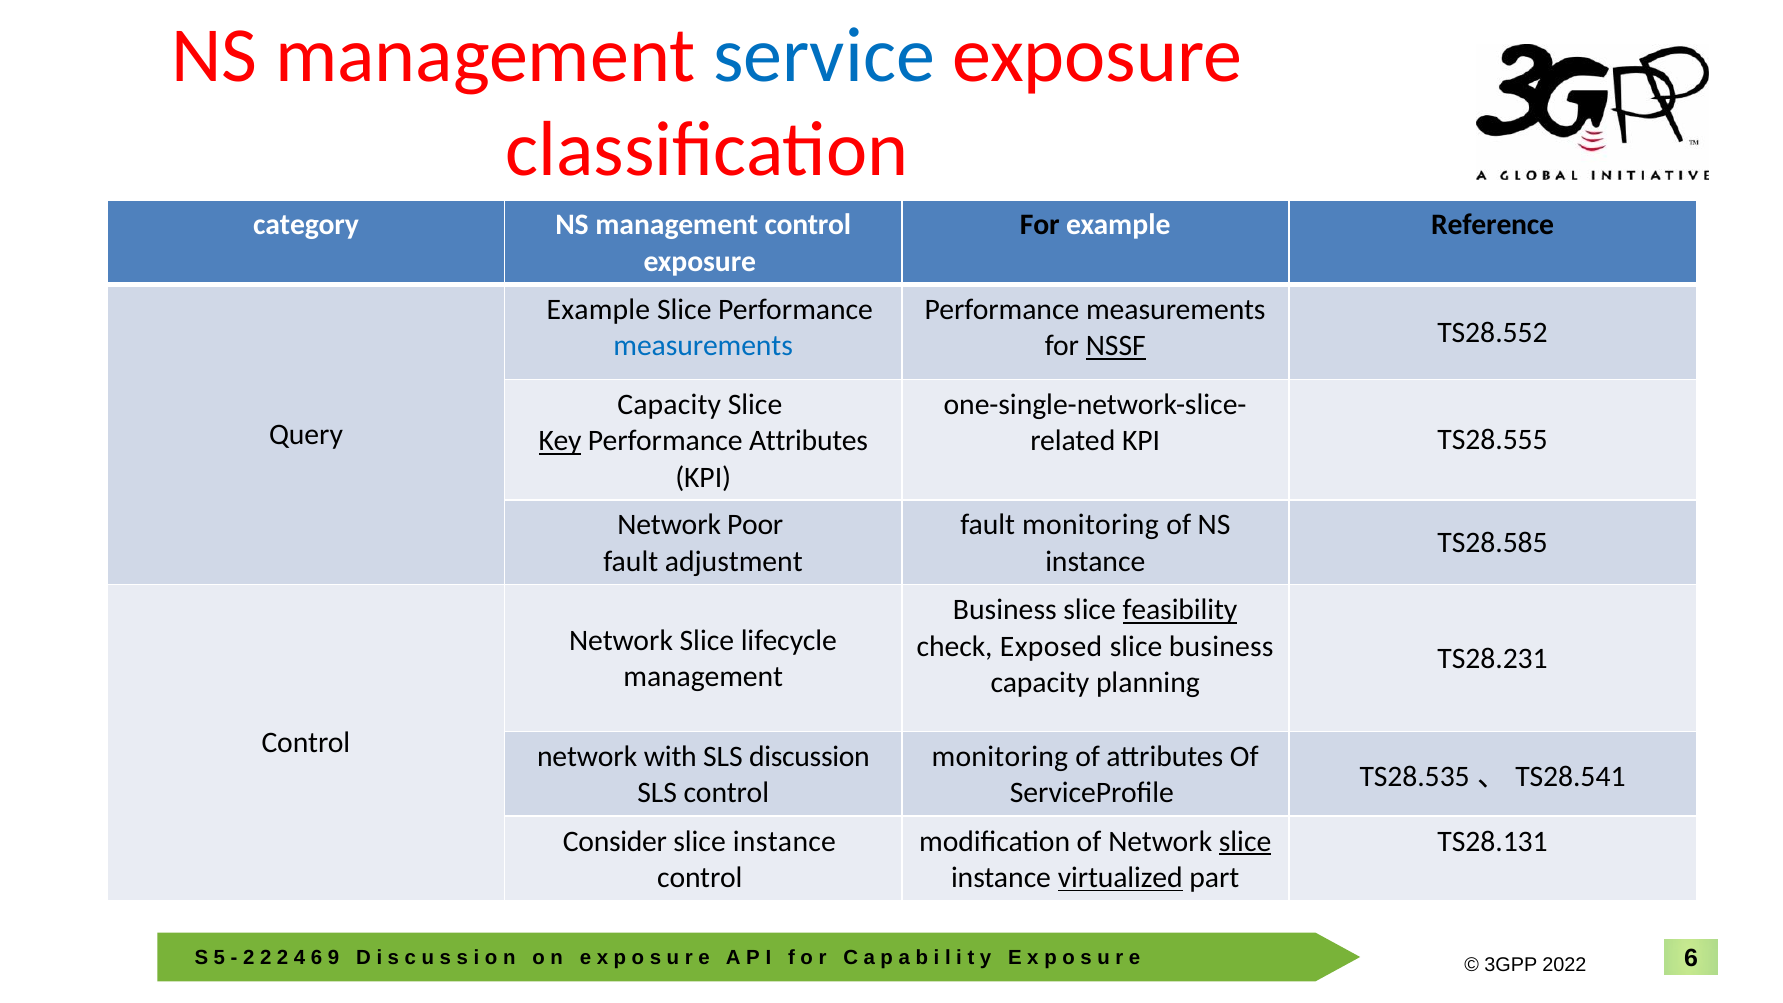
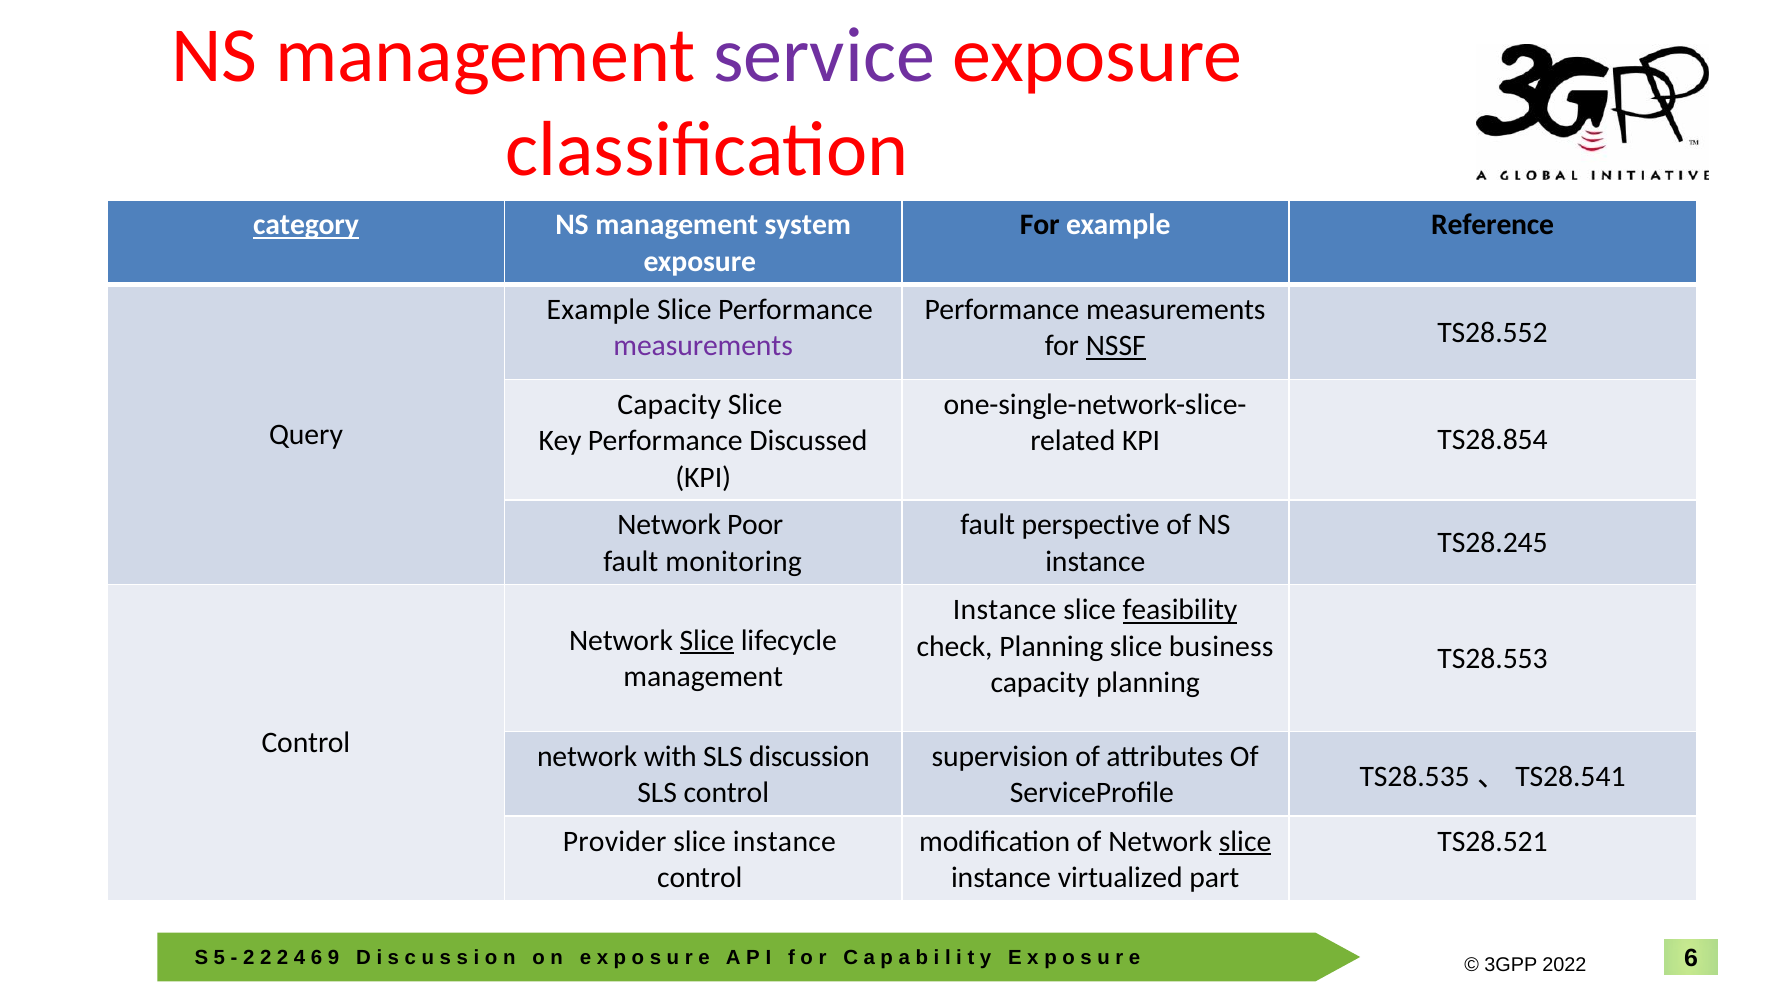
service colour: blue -> purple
category underline: none -> present
management control: control -> system
measurements at (703, 346) colour: blue -> purple
Key underline: present -> none
Performance Attributes: Attributes -> Discussed
TS28.555: TS28.555 -> TS28.854
fault monitoring: monitoring -> perspective
TS28.585: TS28.585 -> TS28.245
adjustment: adjustment -> monitoring
Business at (1005, 610): Business -> Instance
Slice at (707, 640) underline: none -> present
check Exposed: Exposed -> Planning
TS28.231: TS28.231 -> TS28.553
monitoring at (1000, 757): monitoring -> supervision
Consider: Consider -> Provider
TS28.131: TS28.131 -> TS28.521
virtualized underline: present -> none
